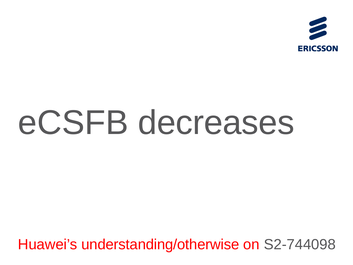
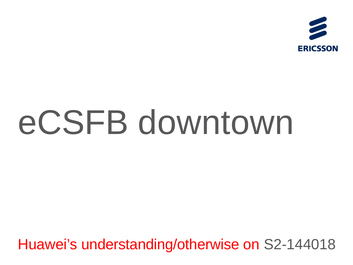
decreases: decreases -> downtown
S2-744098: S2-744098 -> S2-144018
